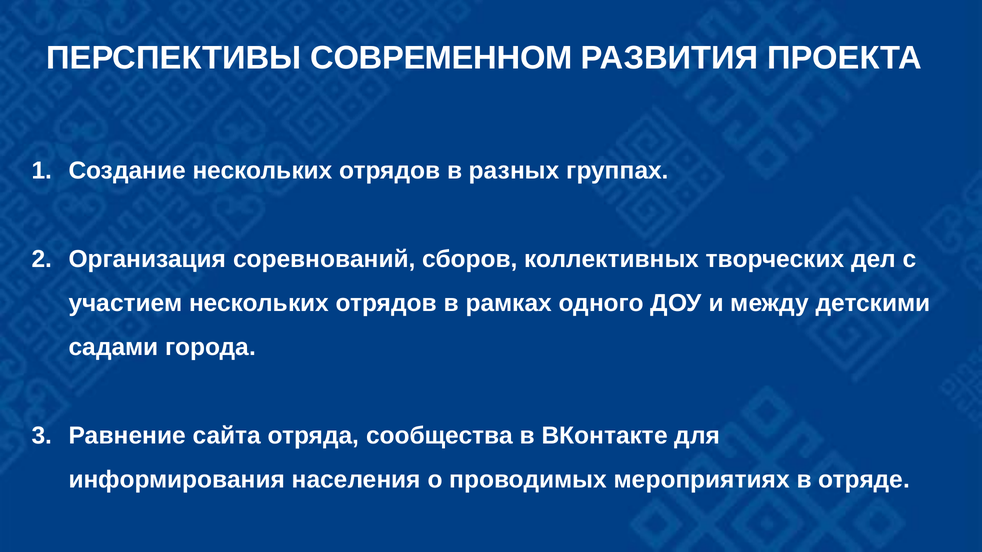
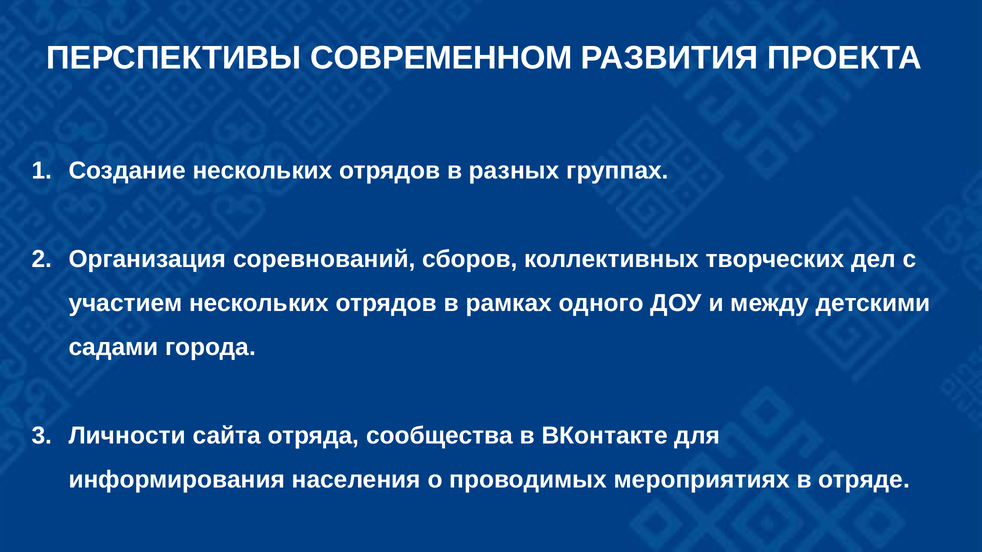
Равнение: Равнение -> Личности
